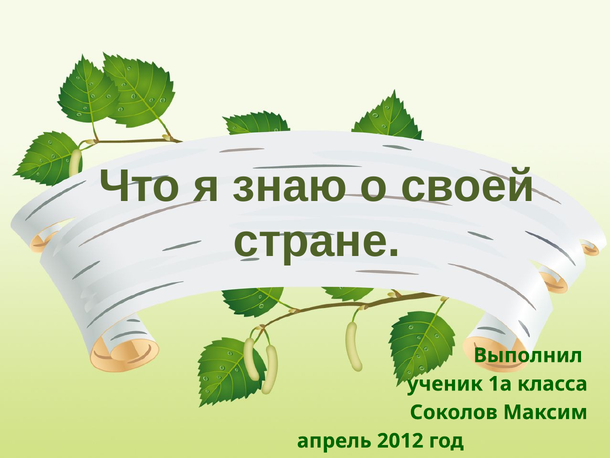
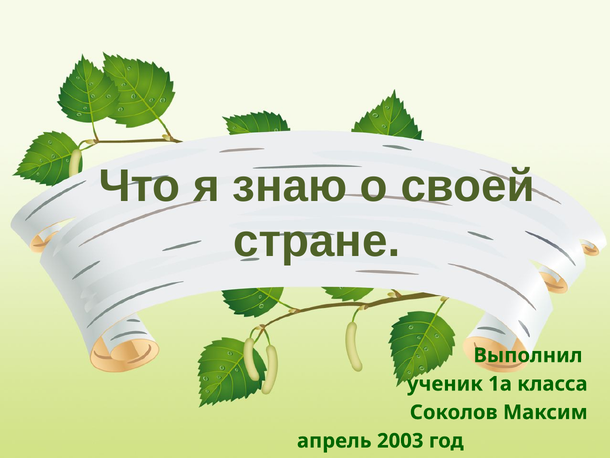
2012: 2012 -> 2003
